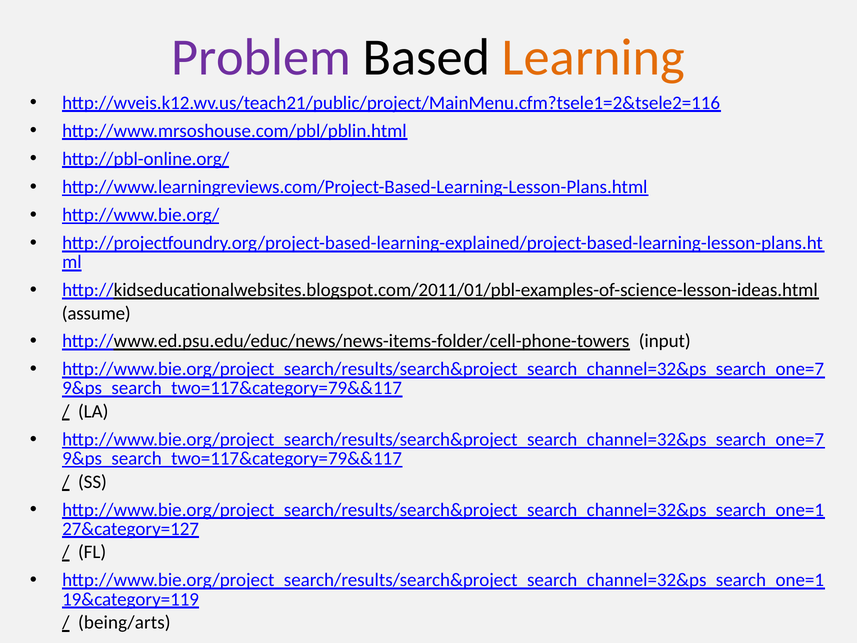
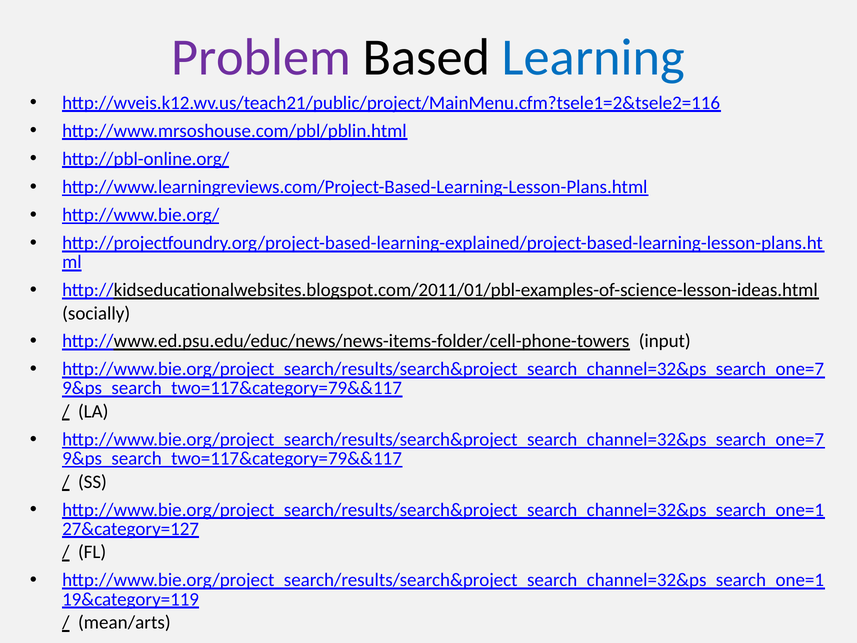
Learning colour: orange -> blue
assume: assume -> socially
being/arts: being/arts -> mean/arts
